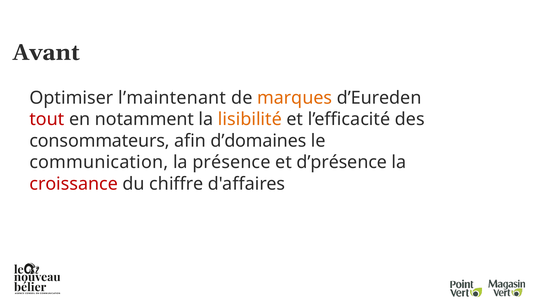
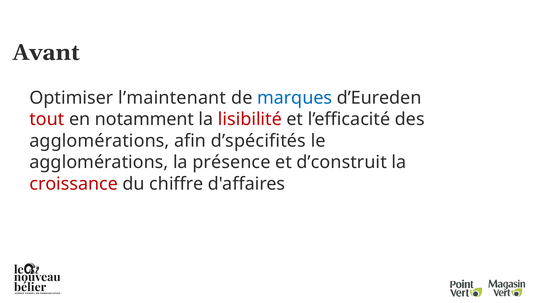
marques colour: orange -> blue
lisibilité colour: orange -> red
consommateurs at (100, 141): consommateurs -> agglomérations
d’domaines: d’domaines -> d’spécifités
communication at (99, 163): communication -> agglomérations
d’présence: d’présence -> d’construit
